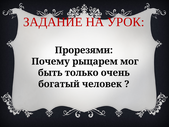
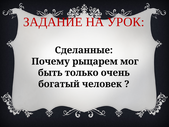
Прорезями: Прорезями -> Сделанные
